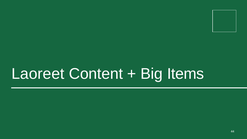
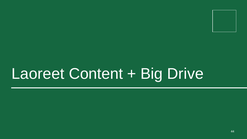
Items: Items -> Drive
